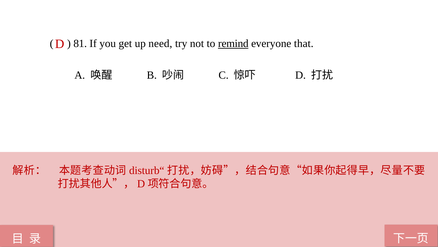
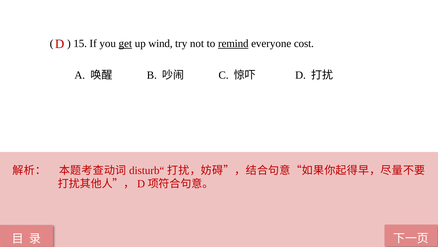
81: 81 -> 15
get underline: none -> present
need: need -> wind
that: that -> cost
